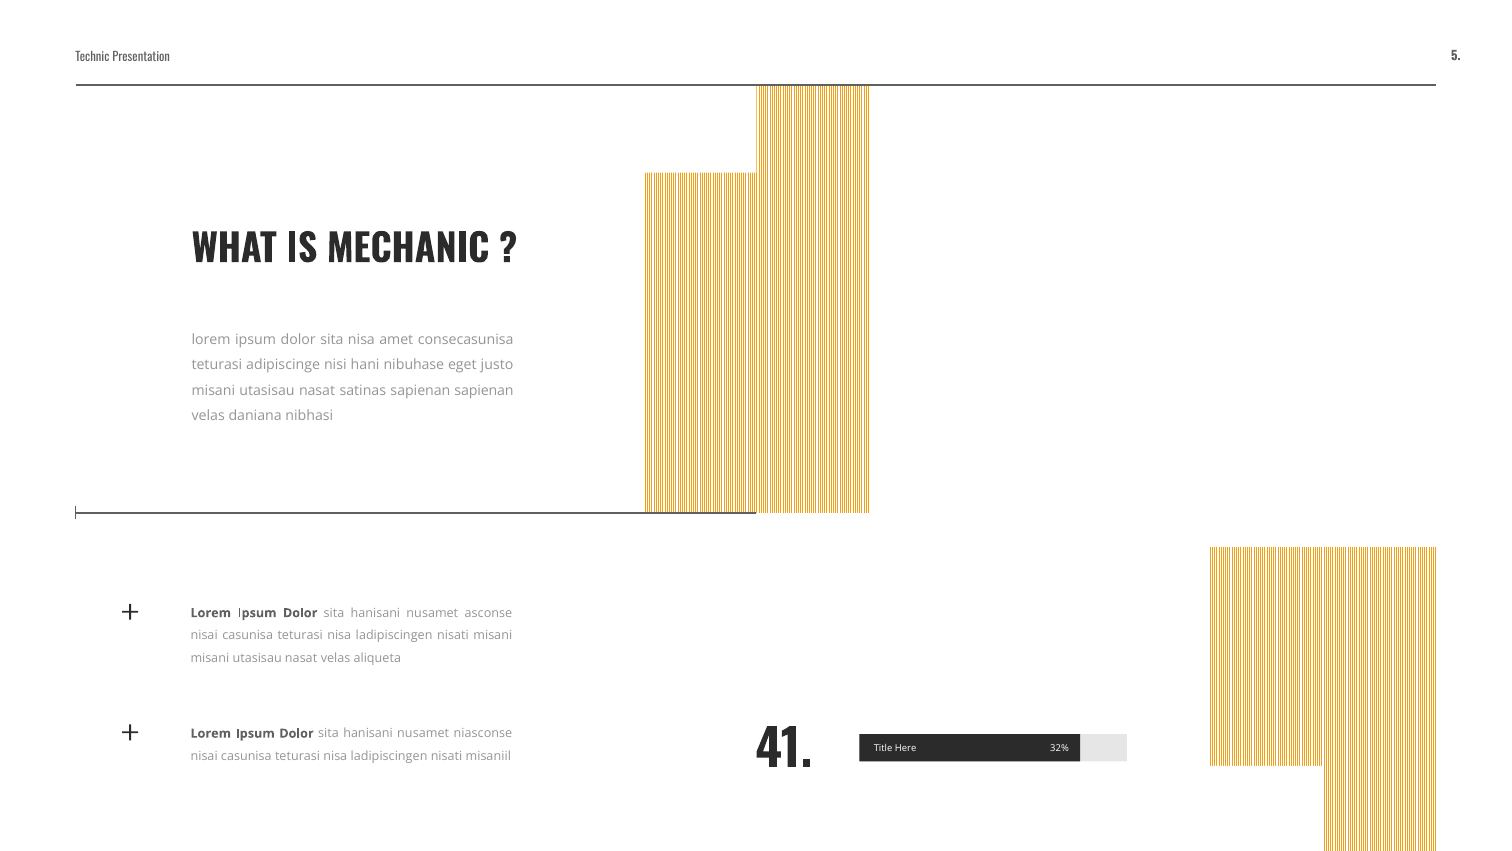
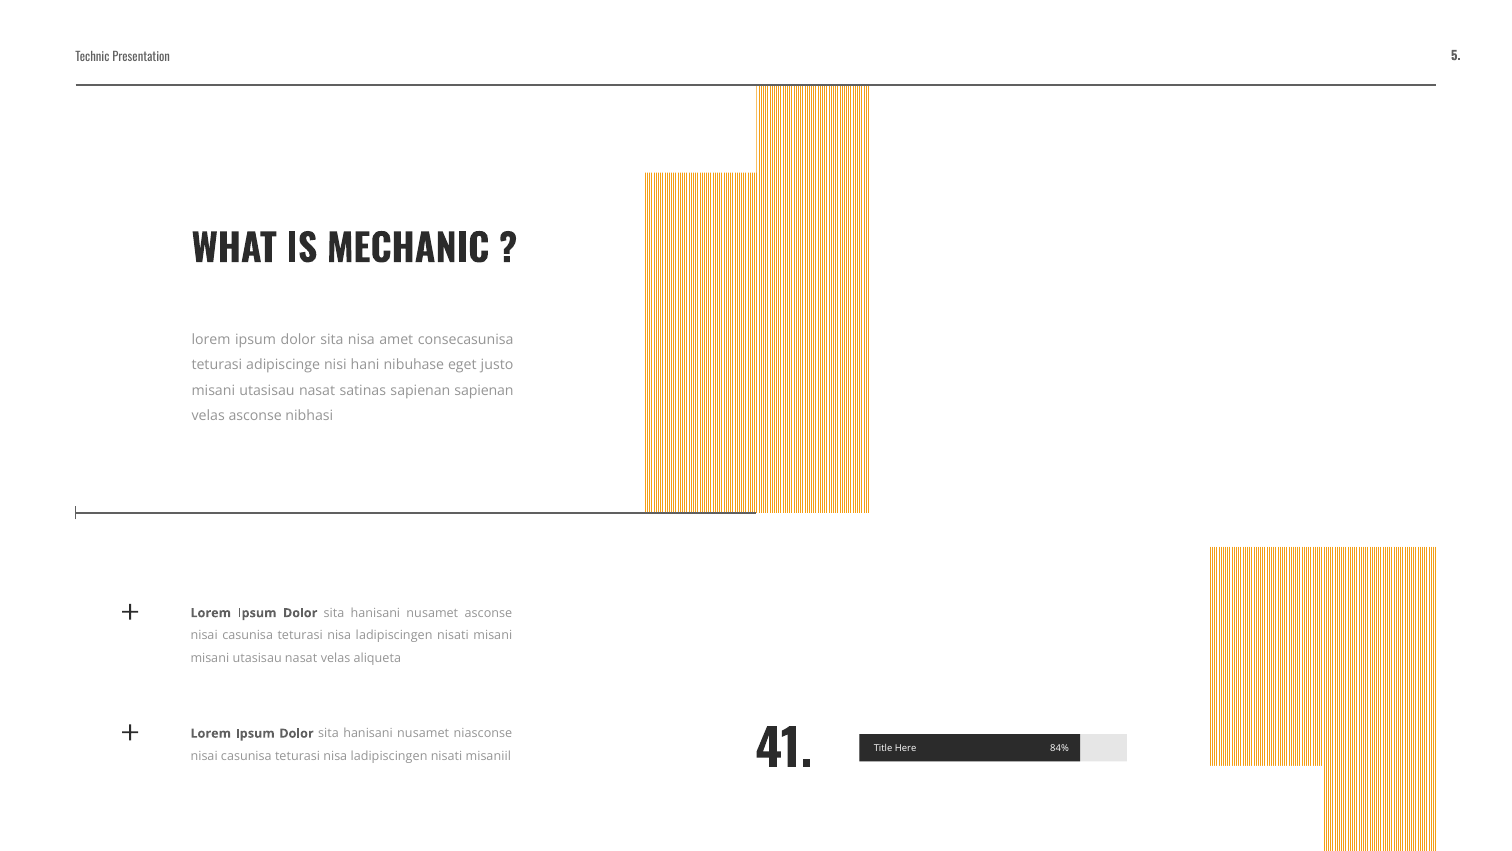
velas daniana: daniana -> asconse
32%: 32% -> 84%
